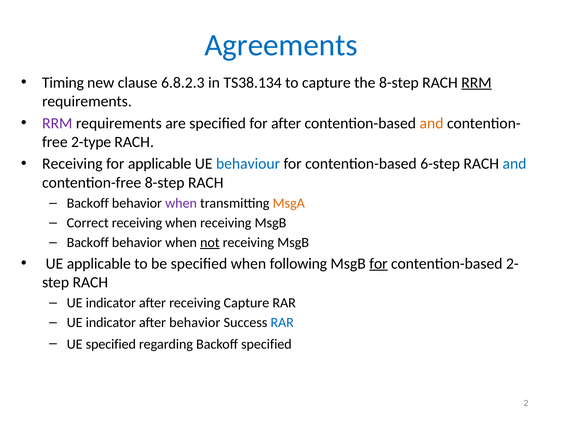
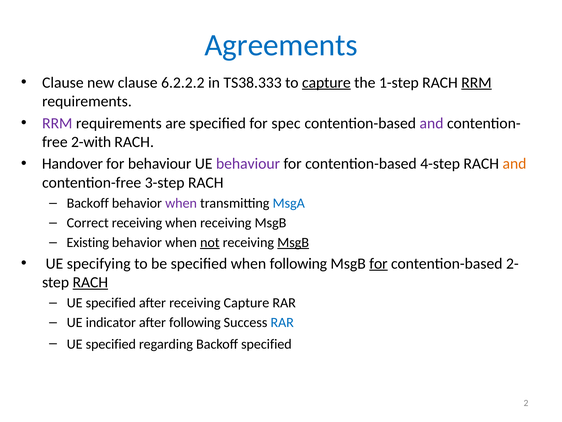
Timing at (63, 82): Timing -> Clause
6.8.2.3: 6.8.2.3 -> 6.2.2.2
TS38.134: TS38.134 -> TS38.333
capture at (326, 82) underline: none -> present
the 8-step: 8-step -> 1-step
for after: after -> spec
and at (432, 123) colour: orange -> purple
2-type: 2-type -> 2-with
Receiving at (72, 164): Receiving -> Handover
for applicable: applicable -> behaviour
behaviour at (248, 164) colour: blue -> purple
6-step: 6-step -> 4-step
and at (514, 164) colour: blue -> orange
contention-free 8-step: 8-step -> 3-step
MsgA colour: orange -> blue
Backoff at (88, 242): Backoff -> Existing
MsgB at (293, 242) underline: none -> present
UE applicable: applicable -> specifying
RACH at (90, 282) underline: none -> present
indicator at (111, 302): indicator -> specified
after behavior: behavior -> following
